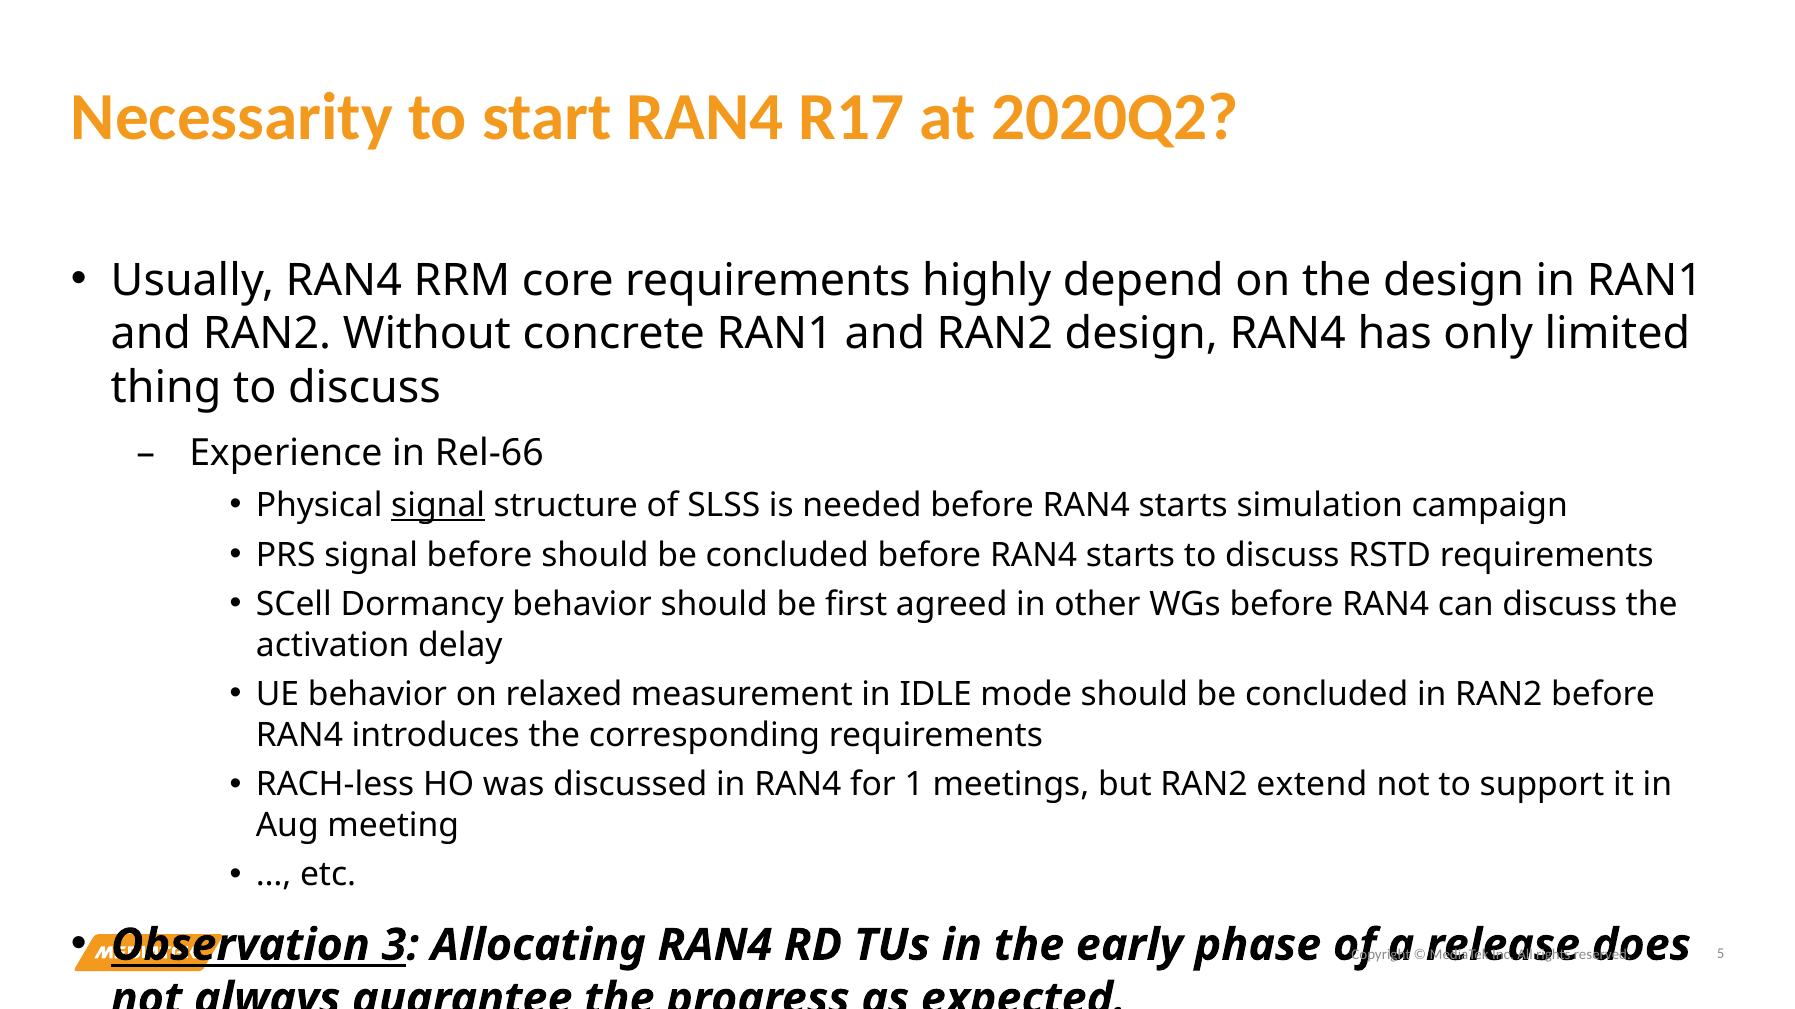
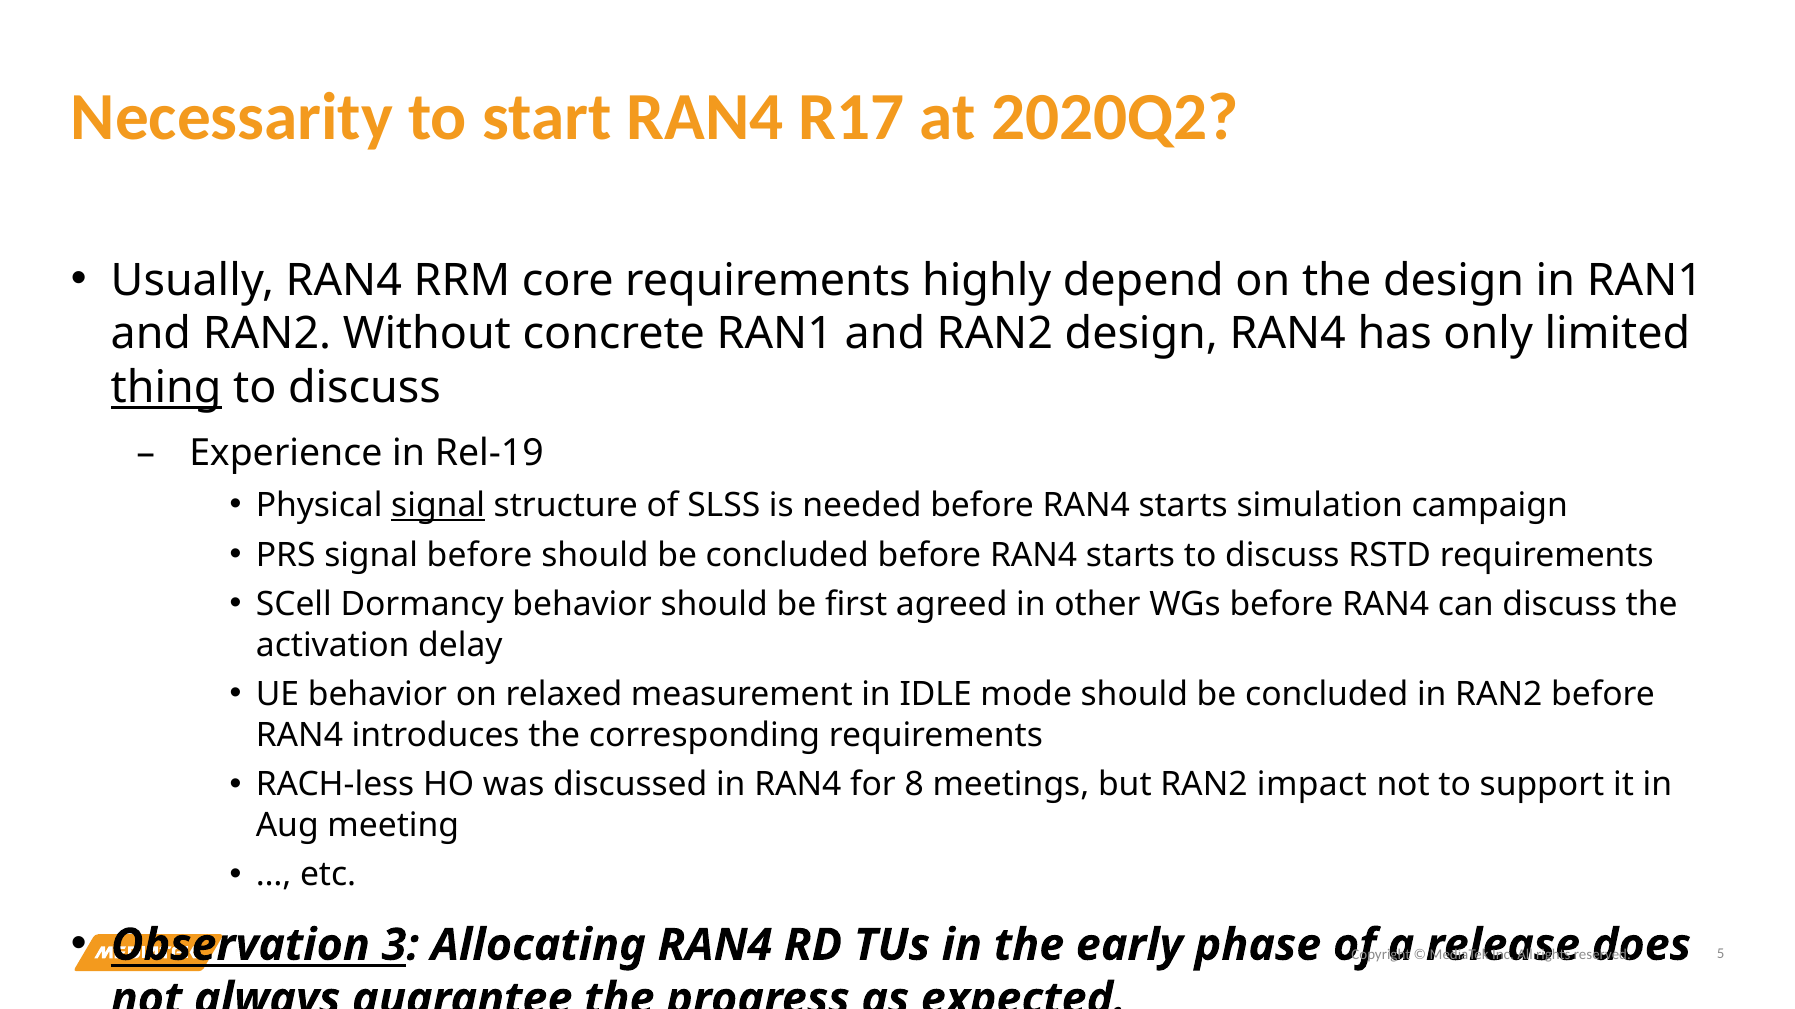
thing underline: none -> present
Rel-66: Rel-66 -> Rel-19
1: 1 -> 8
extend: extend -> impact
